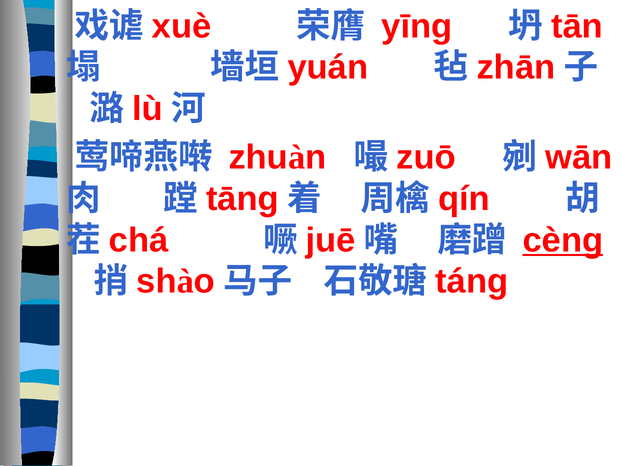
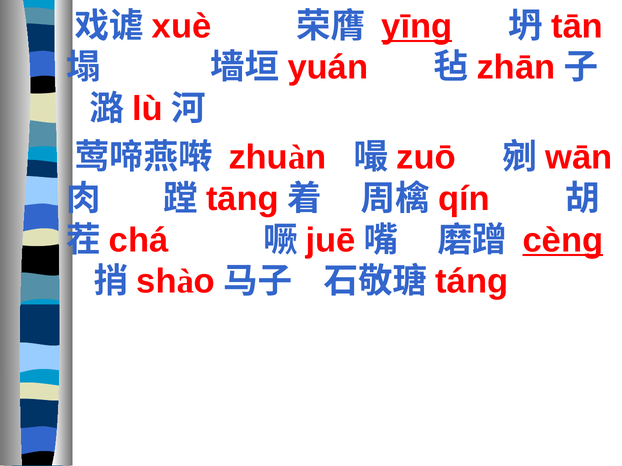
yīng underline: none -> present
